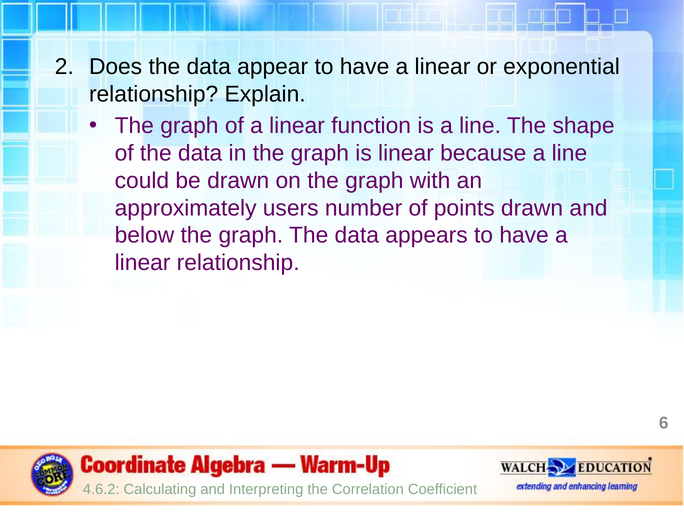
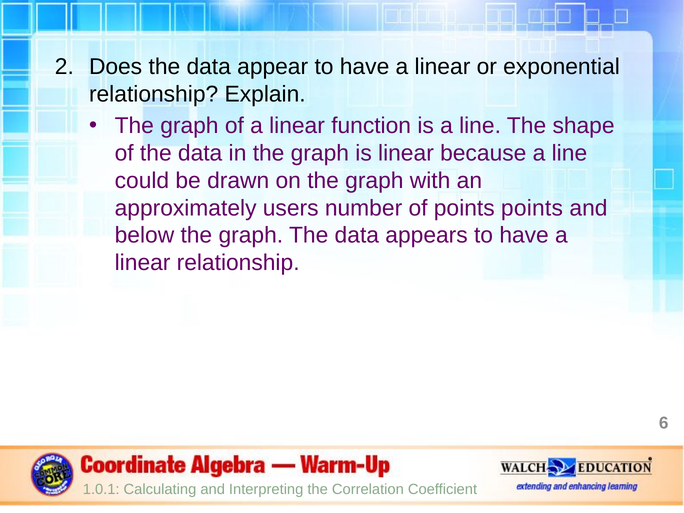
points drawn: drawn -> points
4.6.2: 4.6.2 -> 1.0.1
